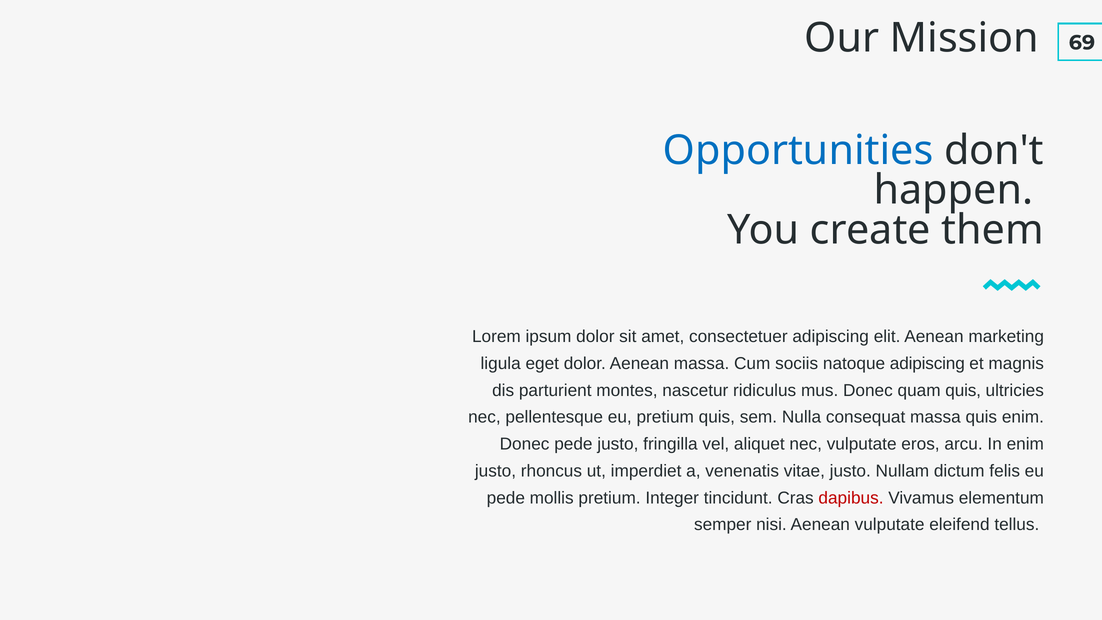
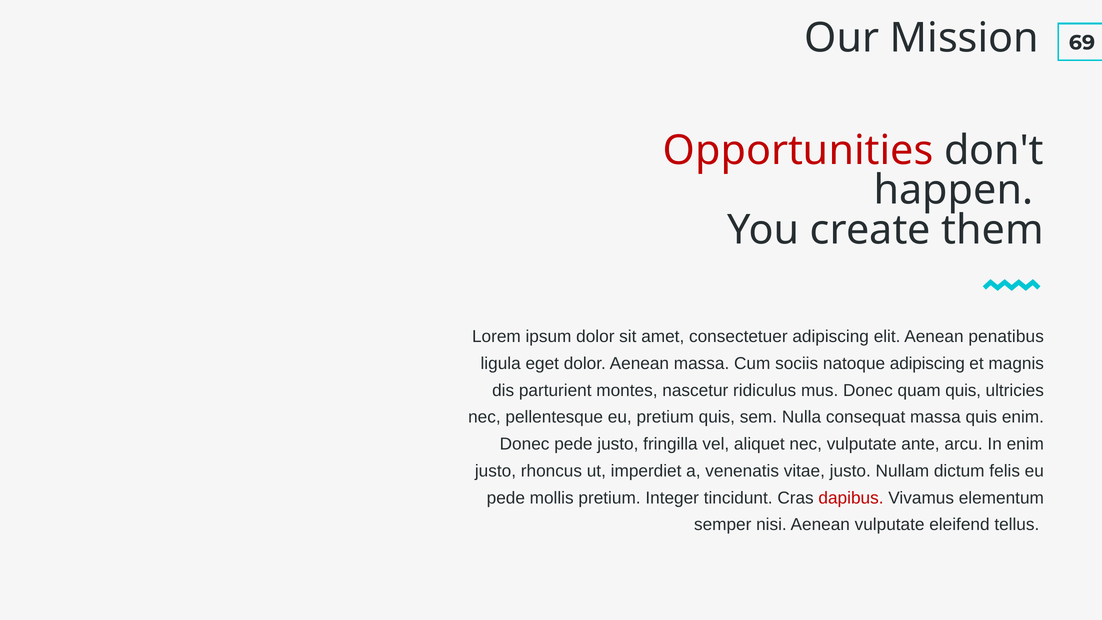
Opportunities colour: blue -> red
marketing: marketing -> penatibus
eros: eros -> ante
